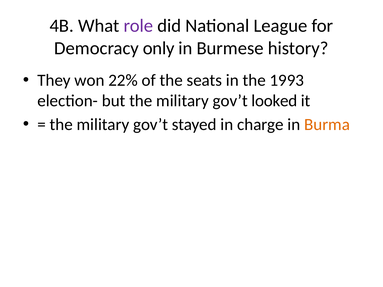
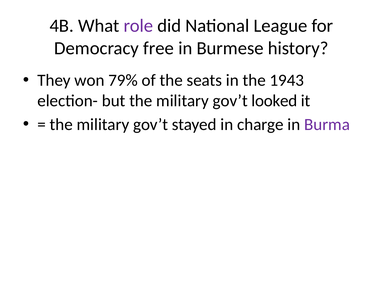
only: only -> free
22%: 22% -> 79%
1993: 1993 -> 1943
Burma colour: orange -> purple
